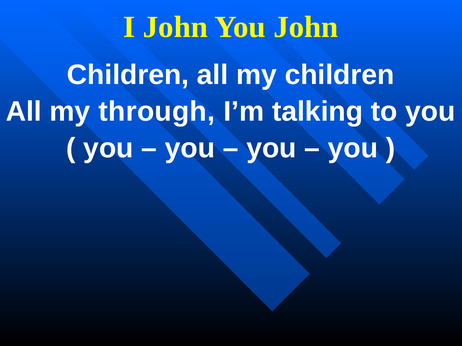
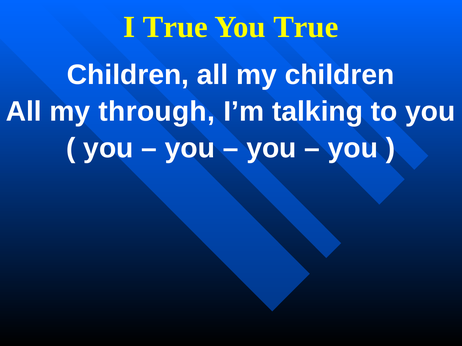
I John: John -> True
You John: John -> True
